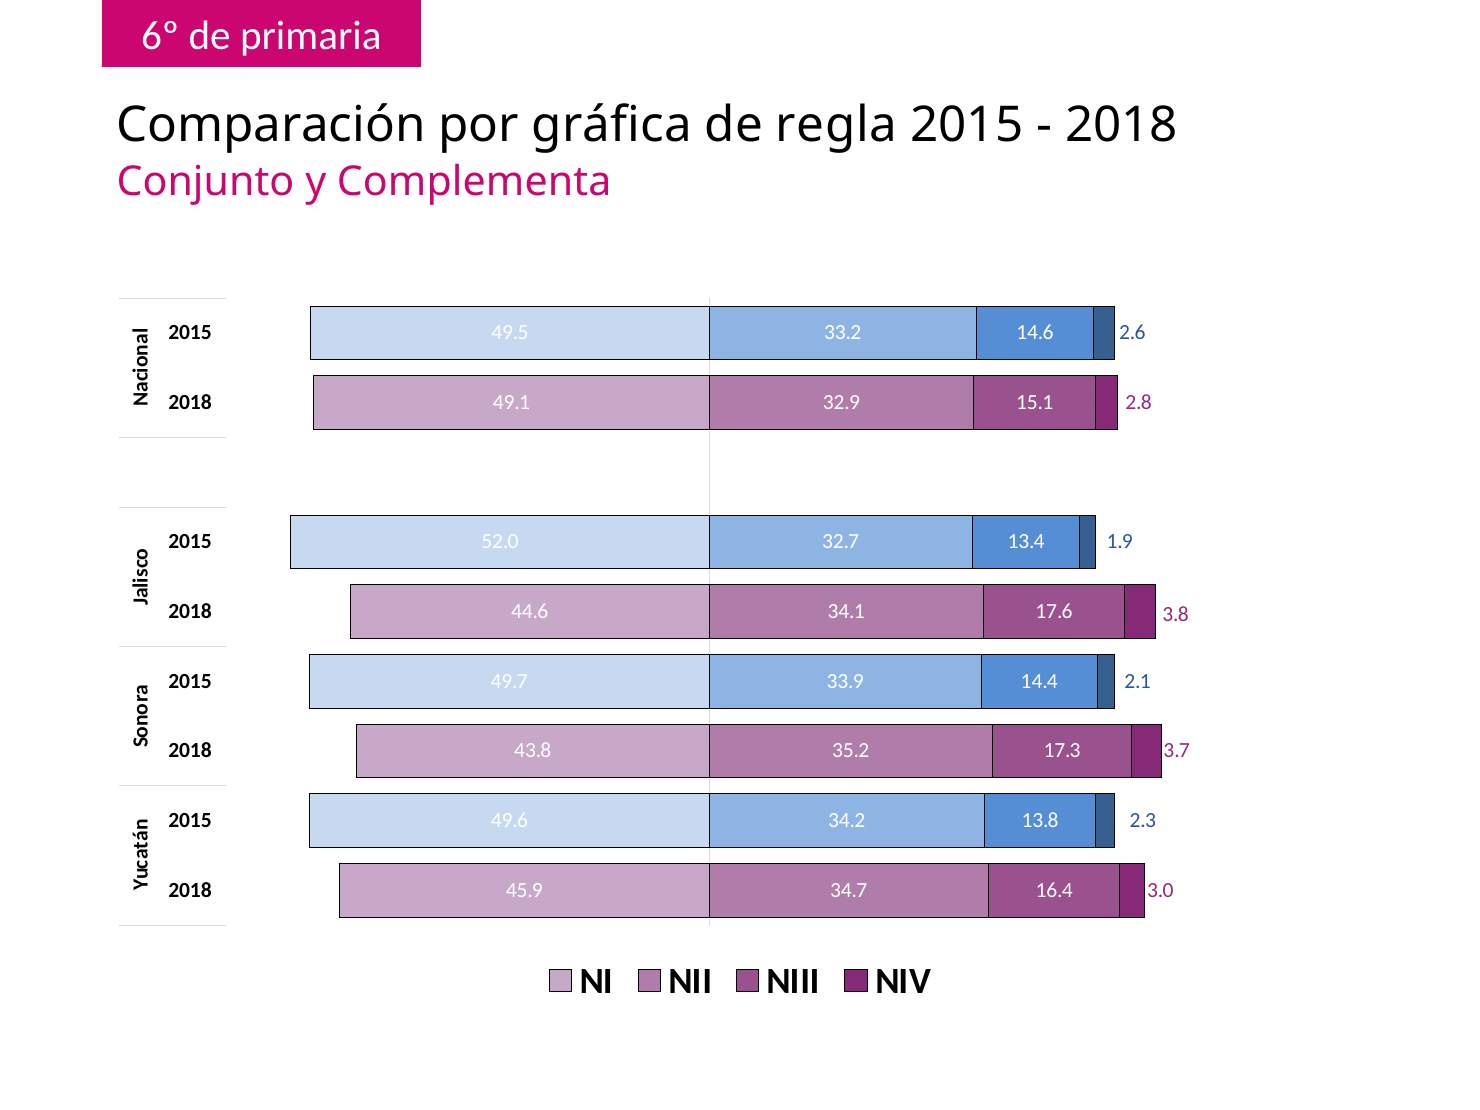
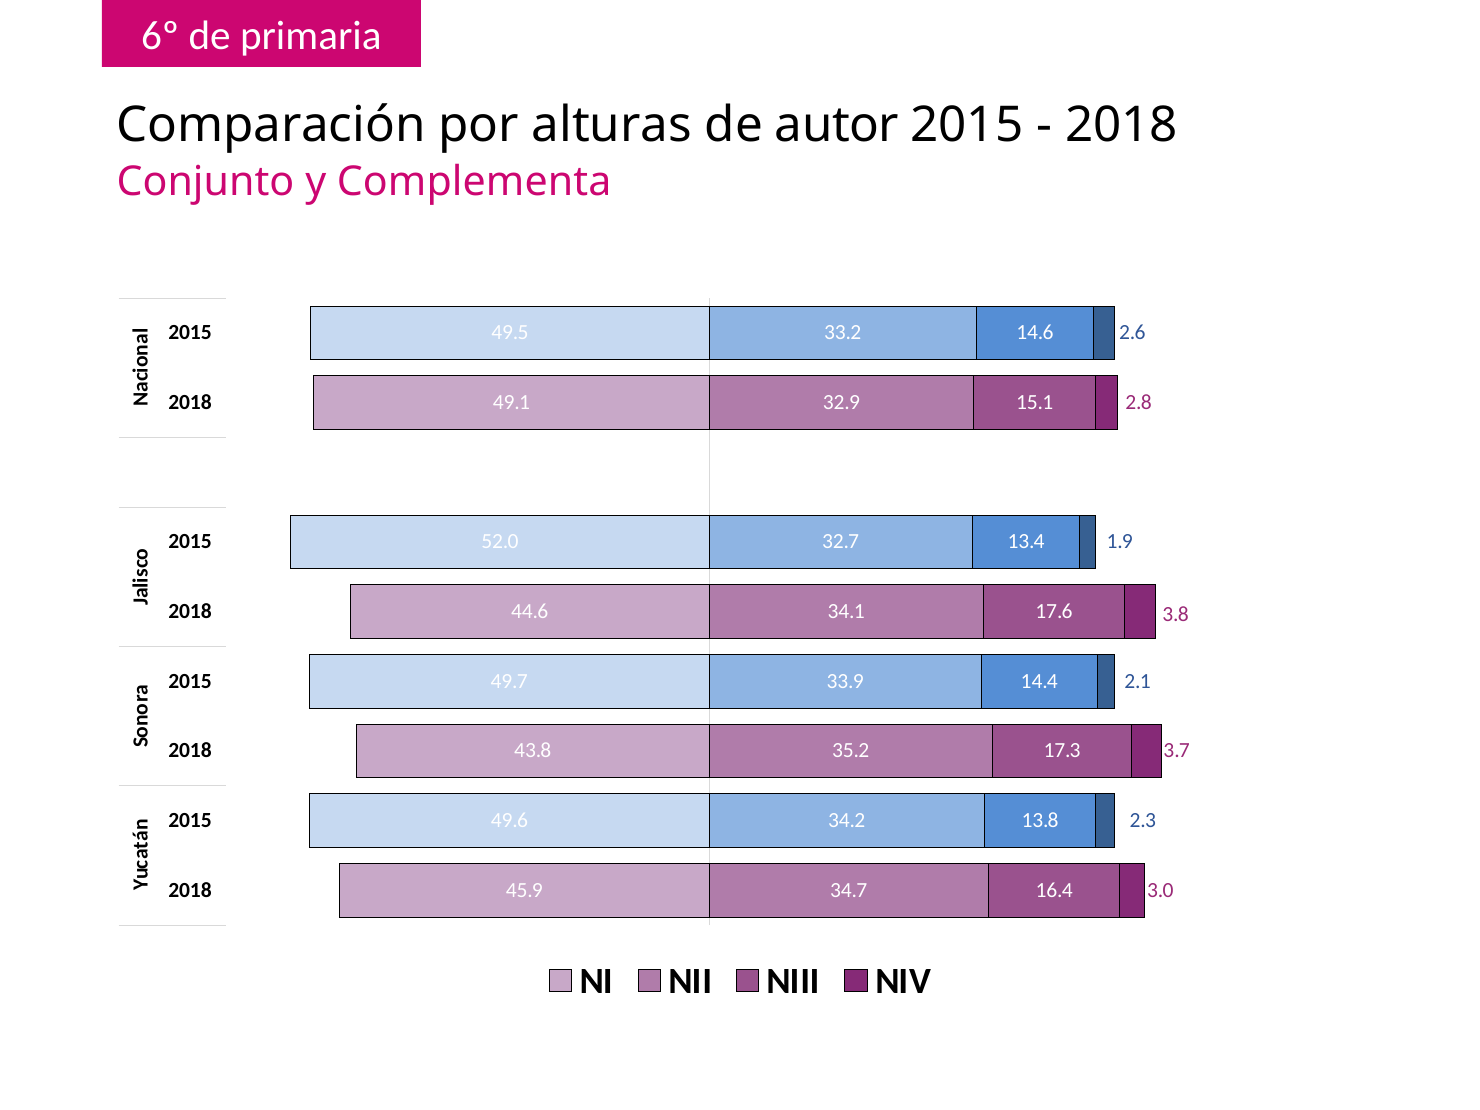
gráfica: gráfica -> alturas
regla: regla -> autor
